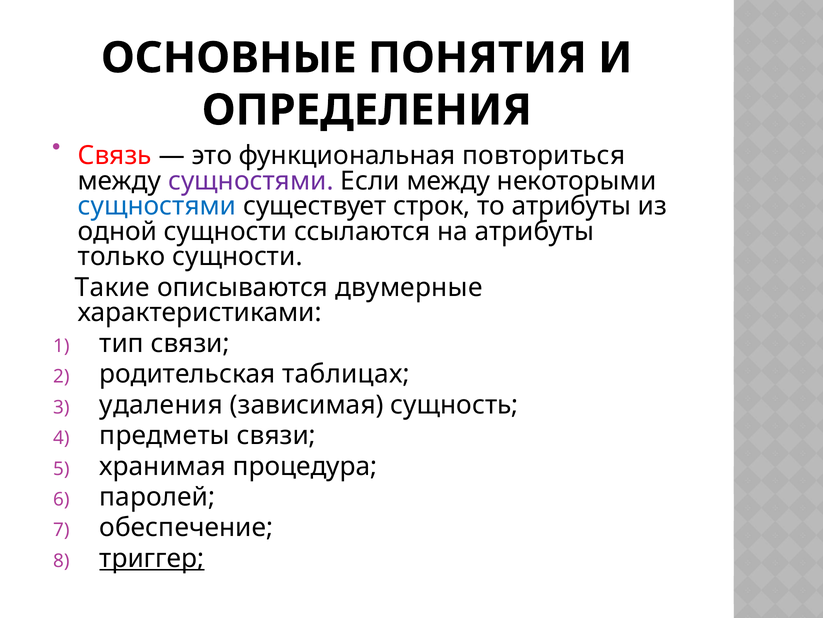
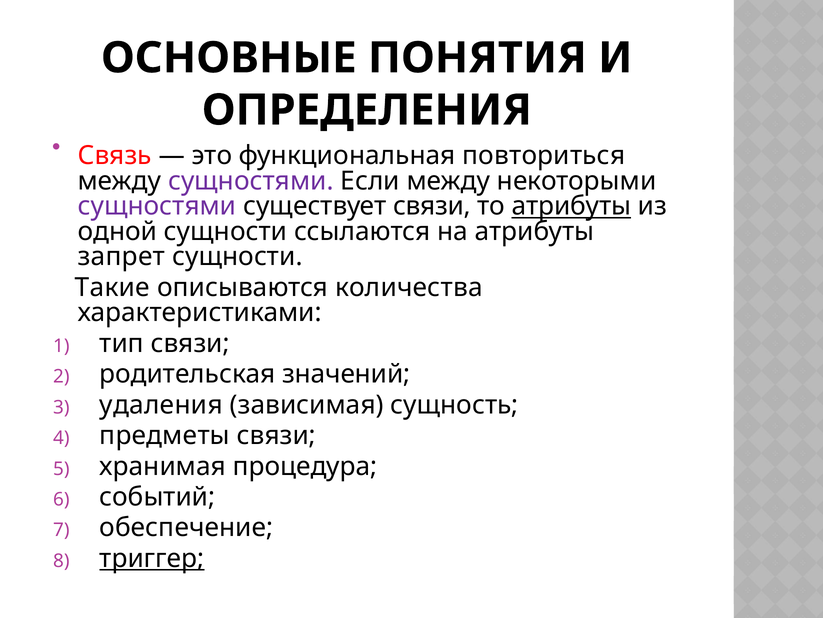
сущностями at (157, 206) colour: blue -> purple
существует строк: строк -> связи
атрибуты at (571, 206) underline: none -> present
только: только -> запрет
двумерные: двумерные -> количества
таблицах: таблицах -> значений
паролей: паролей -> событий
